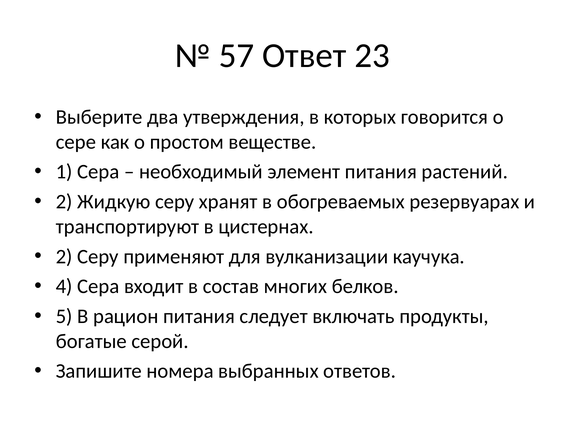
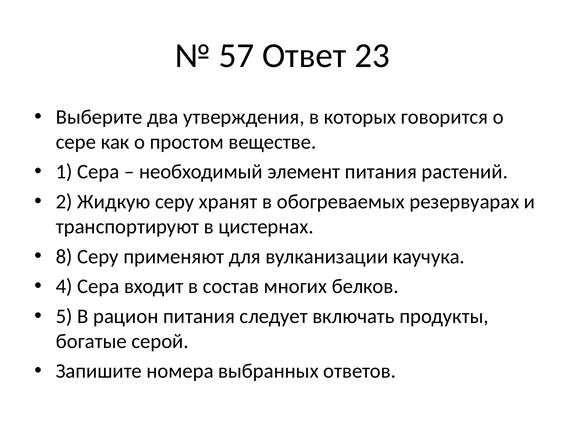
2 at (64, 256): 2 -> 8
